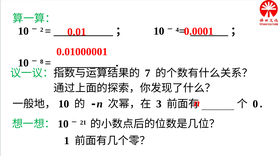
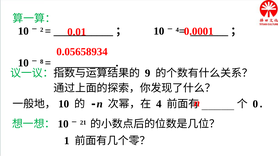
0.01000001: 0.01000001 -> 0.05658934
7: 7 -> 9
3: 3 -> 4
